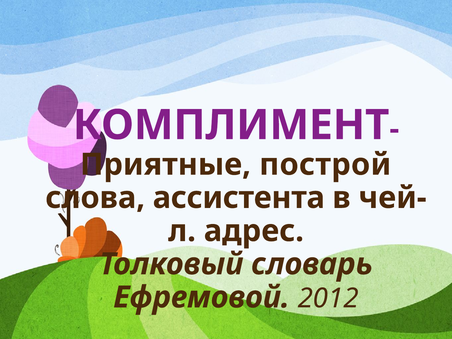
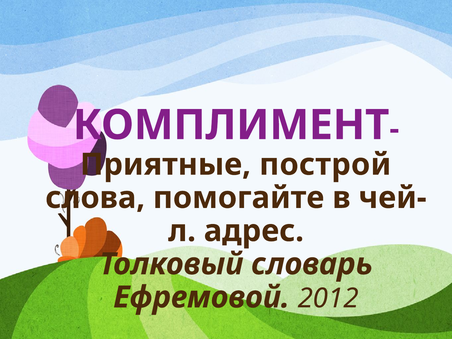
ассистента: ассистента -> помогайте
